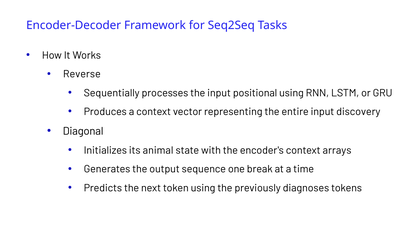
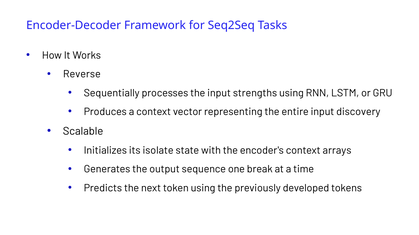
positional: positional -> strengths
Diagonal: Diagonal -> Scalable
animal: animal -> isolate
diagnoses: diagnoses -> developed
